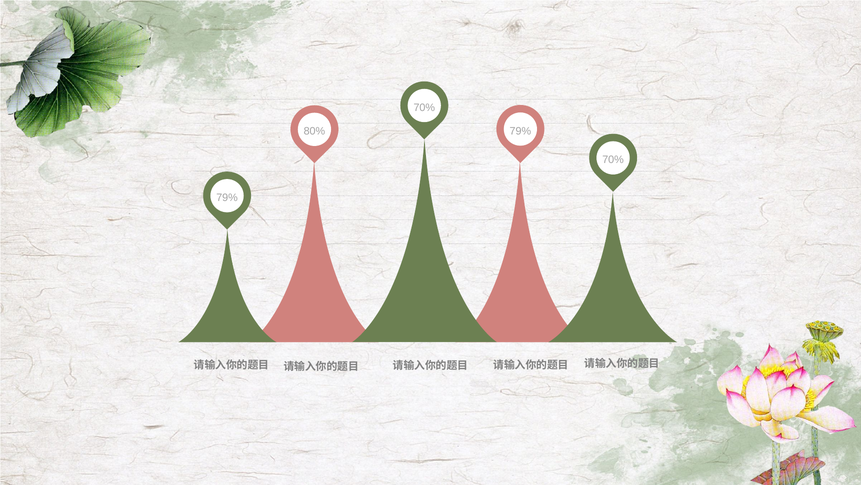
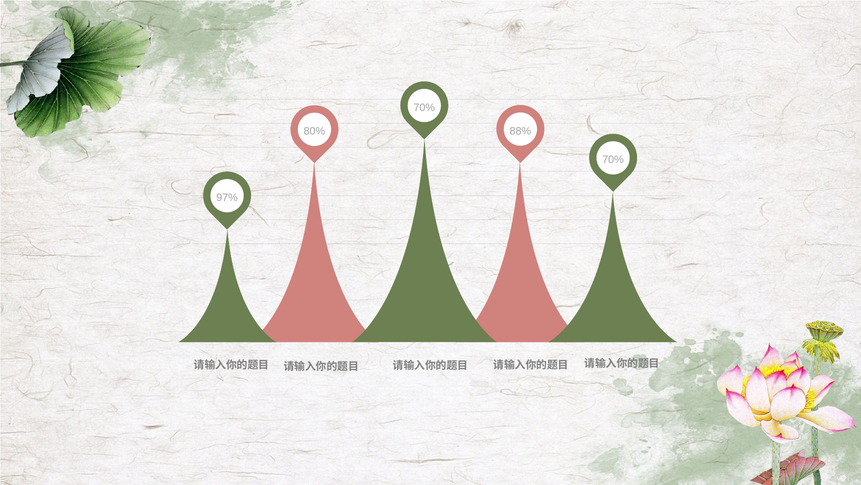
79% at (520, 131): 79% -> 88%
79% at (227, 197): 79% -> 97%
